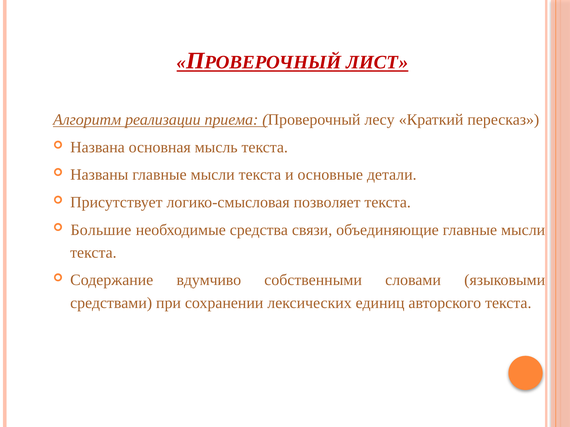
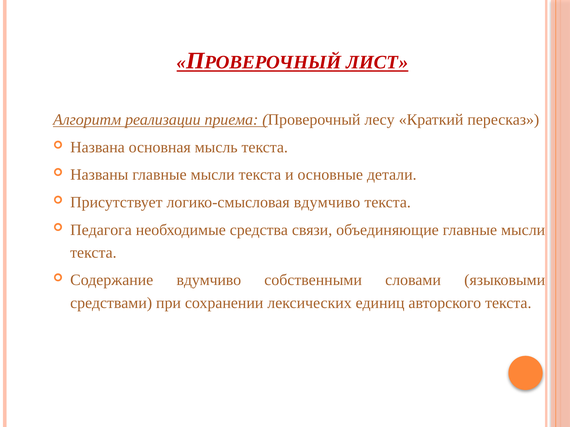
логико-смысловая позволяет: позволяет -> вдумчиво
Большие: Большие -> Педагога
